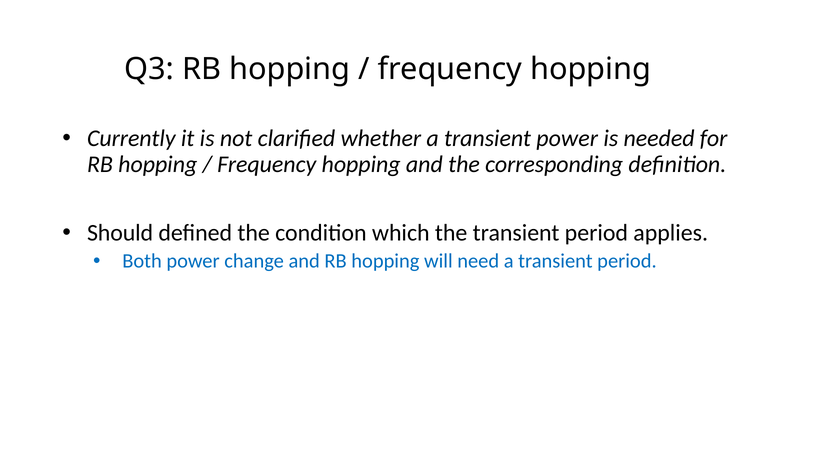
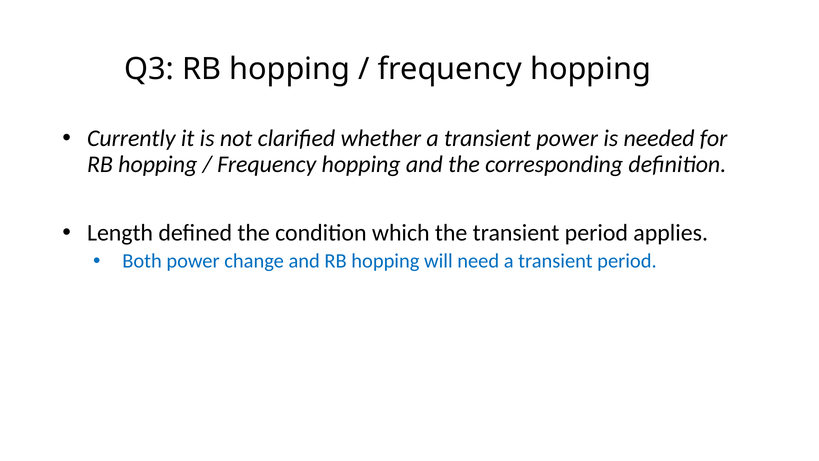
Should: Should -> Length
